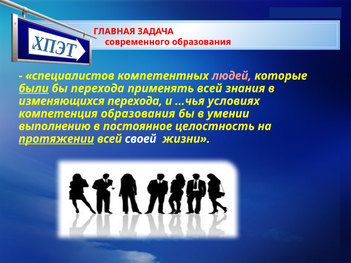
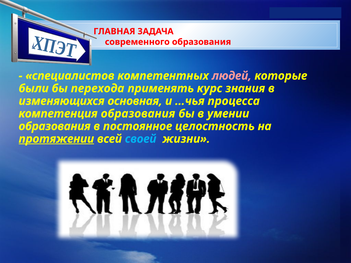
были underline: present -> none
применять всей: всей -> курс
изменяющихся перехода: перехода -> основная
условиях: условиях -> процесса
выполнению at (55, 126): выполнению -> образования
своей colour: white -> light blue
